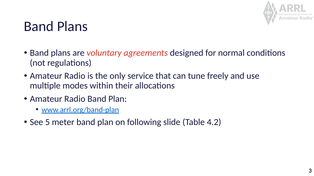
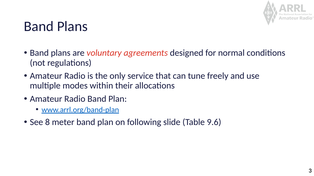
5: 5 -> 8
4.2: 4.2 -> 9.6
